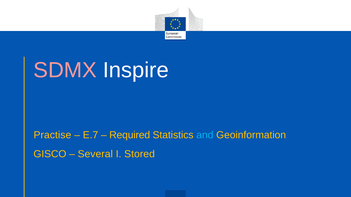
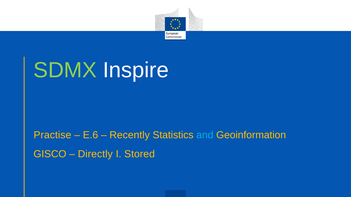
SDMX colour: pink -> light green
E.7: E.7 -> E.6
Required: Required -> Recently
Several: Several -> Directly
